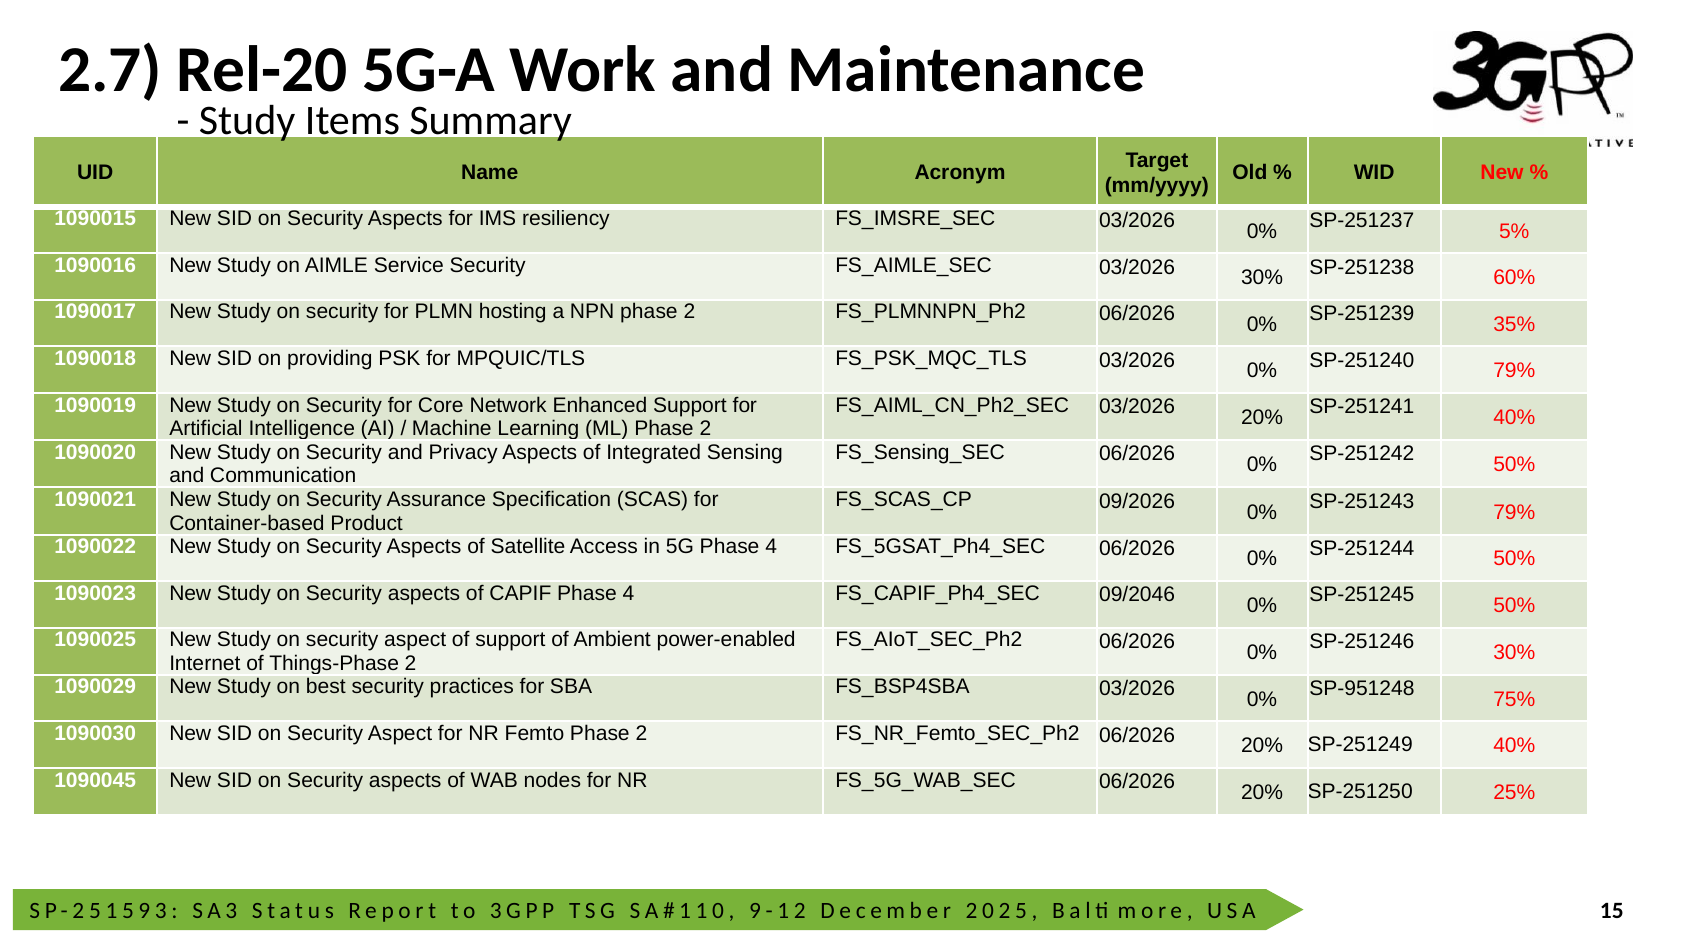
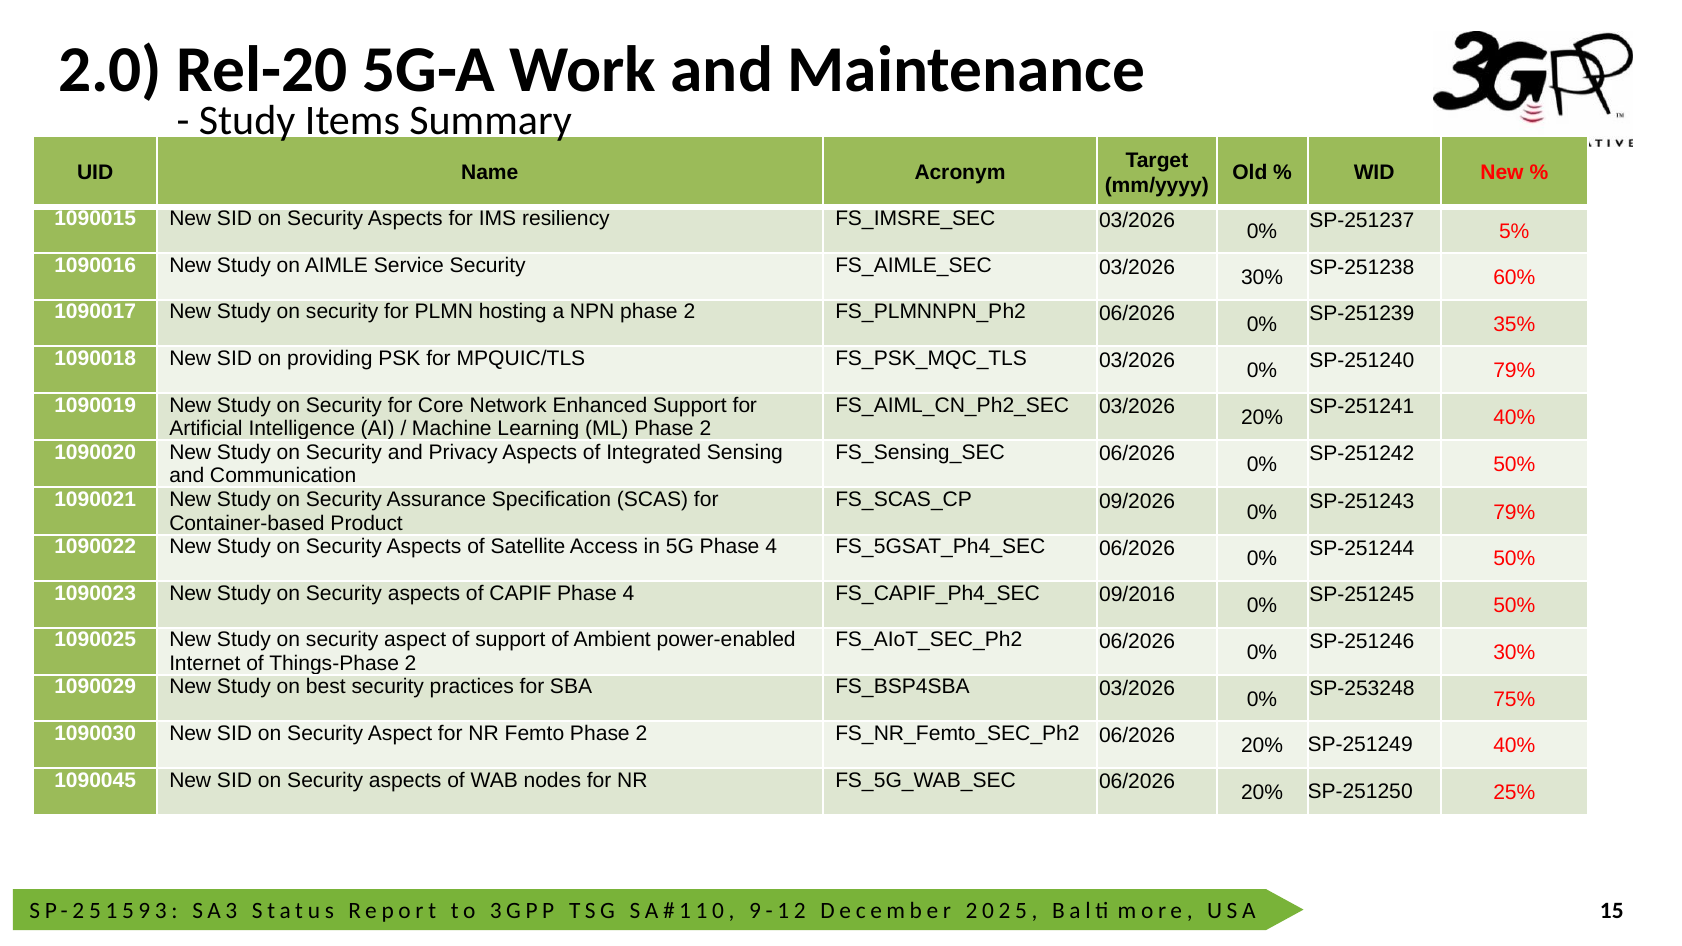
2.7: 2.7 -> 2.0
09/2046: 09/2046 -> 09/2016
SP-951248: SP-951248 -> SP-253248
